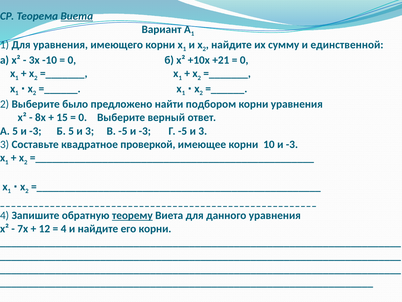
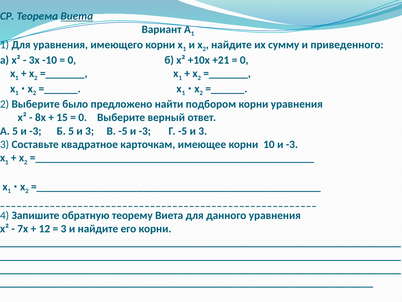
единственной: единственной -> приведенного
проверкой: проверкой -> карточкам
теорему underline: present -> none
4 at (64, 228): 4 -> 3
